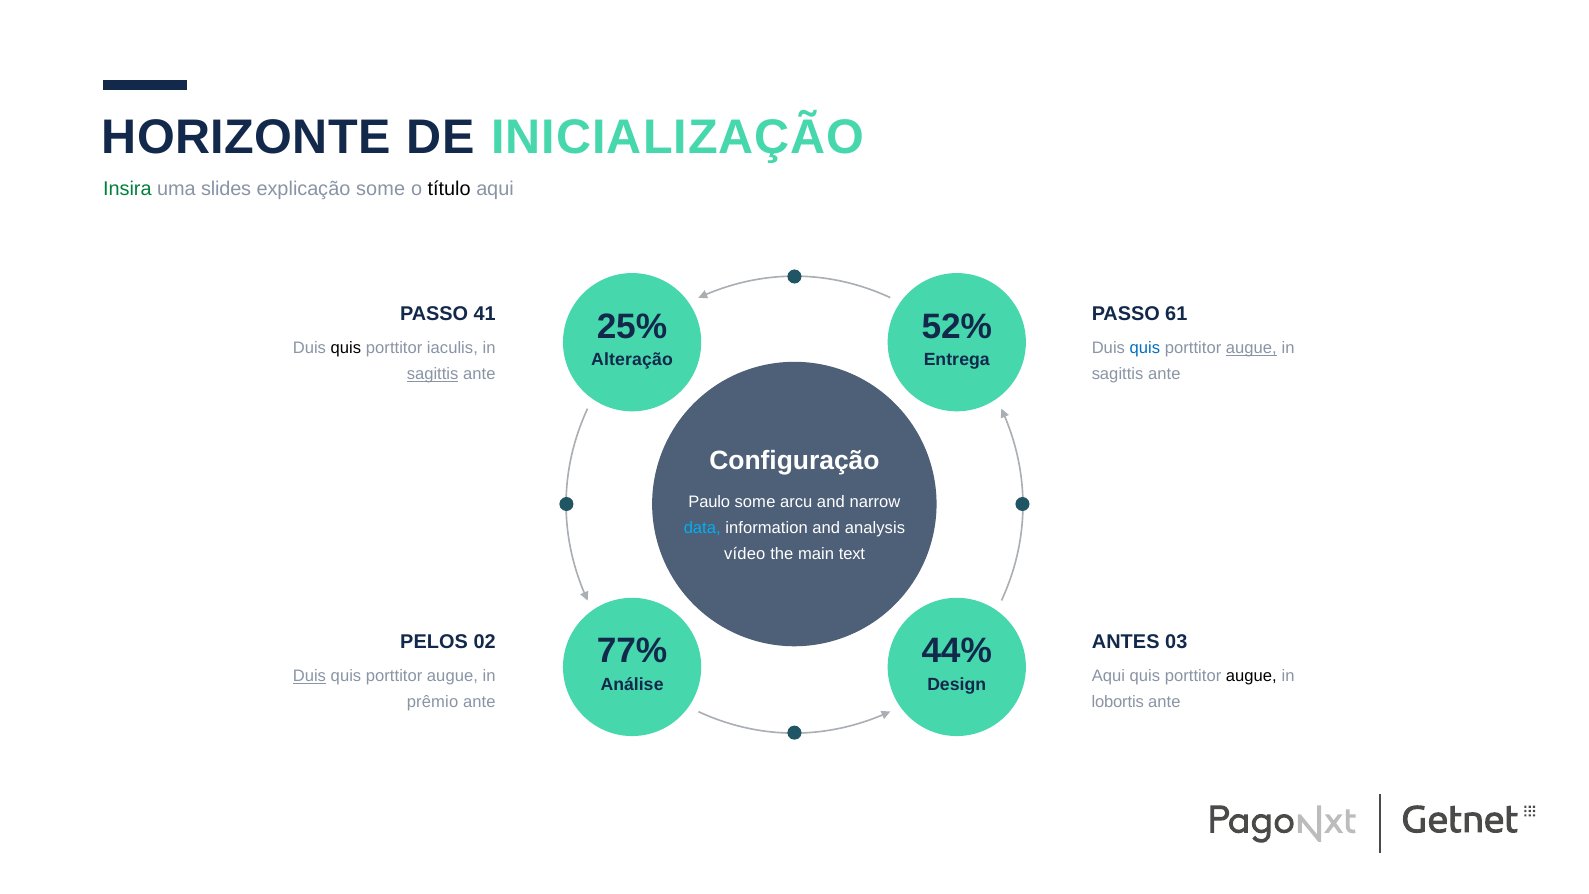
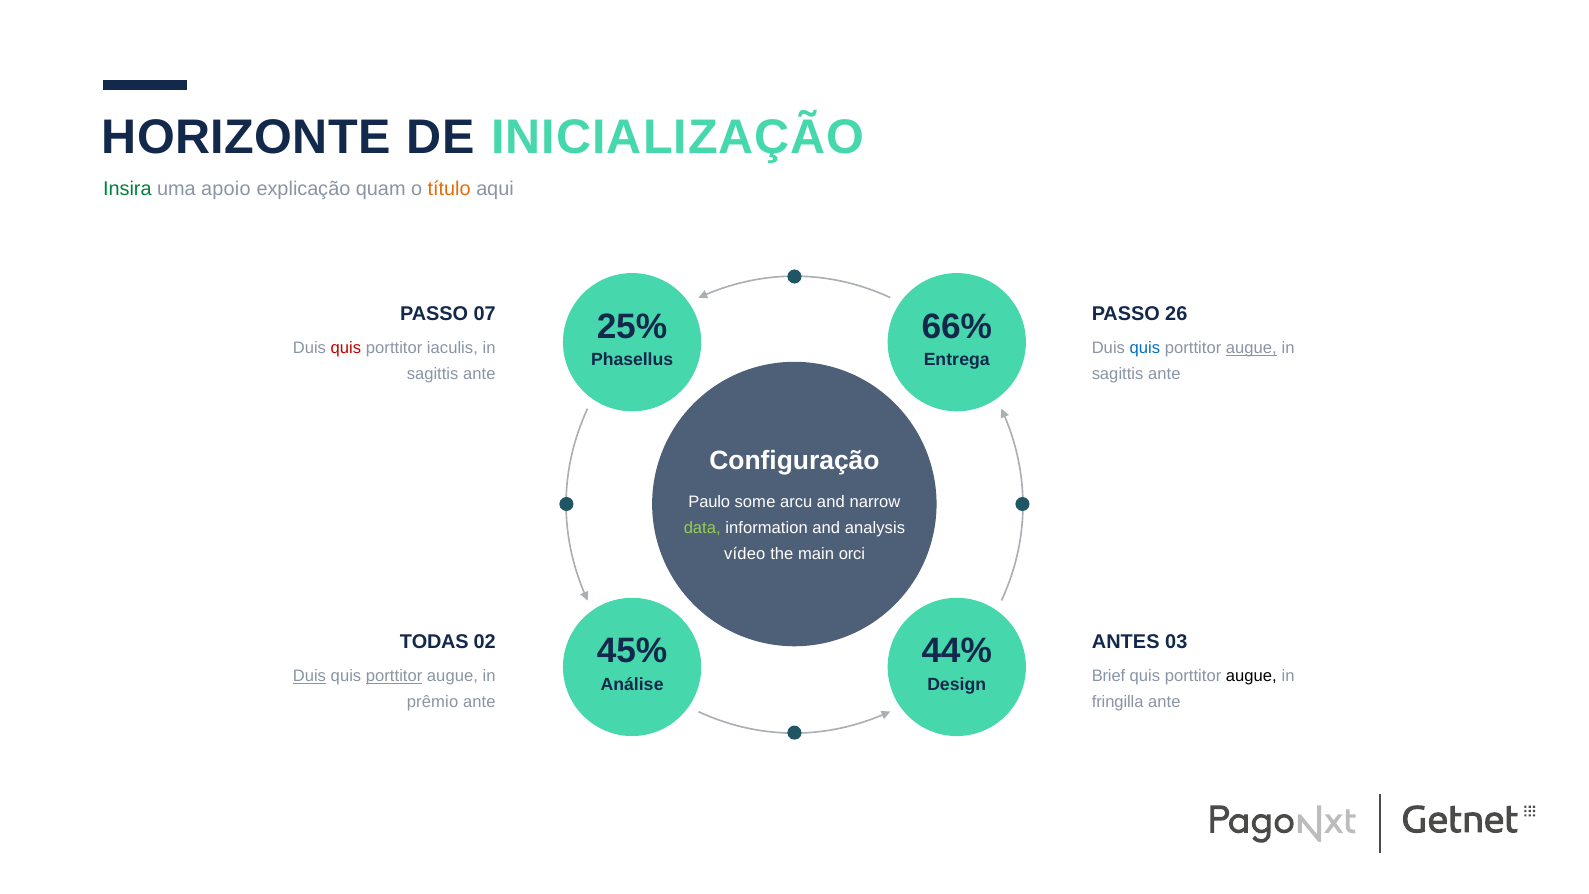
slides: slides -> apoio
explicação some: some -> quam
título colour: black -> orange
41: 41 -> 07
61: 61 -> 26
52%: 52% -> 66%
quis at (346, 348) colour: black -> red
Alteração: Alteração -> Phasellus
sagittis at (433, 374) underline: present -> none
data colour: light blue -> light green
text: text -> orci
PELOS: PELOS -> TODAS
77%: 77% -> 45%
porttitor at (394, 676) underline: none -> present
Aqui at (1108, 676): Aqui -> Brief
lobortis: lobortis -> fringilla
